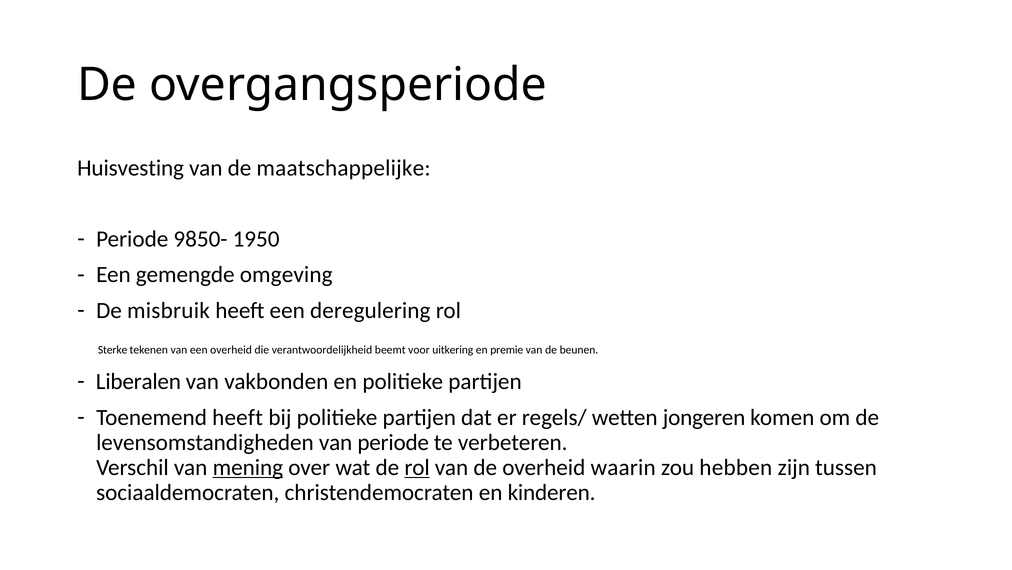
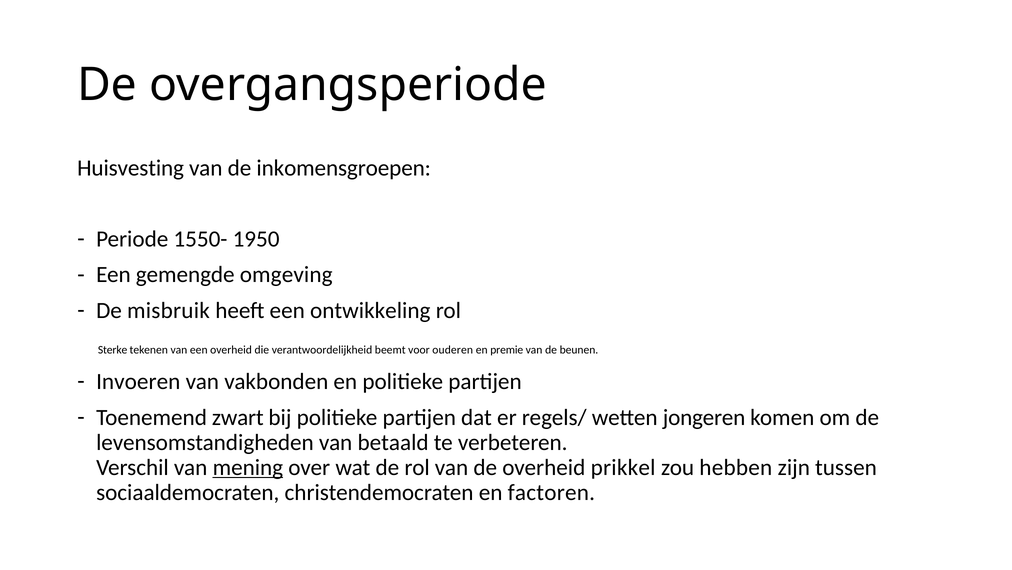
maatschappelijke: maatschappelijke -> inkomensgroepen
9850-: 9850- -> 1550-
deregulering: deregulering -> ontwikkeling
uitkering: uitkering -> ouderen
Liberalen: Liberalen -> Invoeren
Toenemend heeft: heeft -> zwart
van periode: periode -> betaald
rol at (417, 467) underline: present -> none
waarin: waarin -> prikkel
kinderen: kinderen -> factoren
